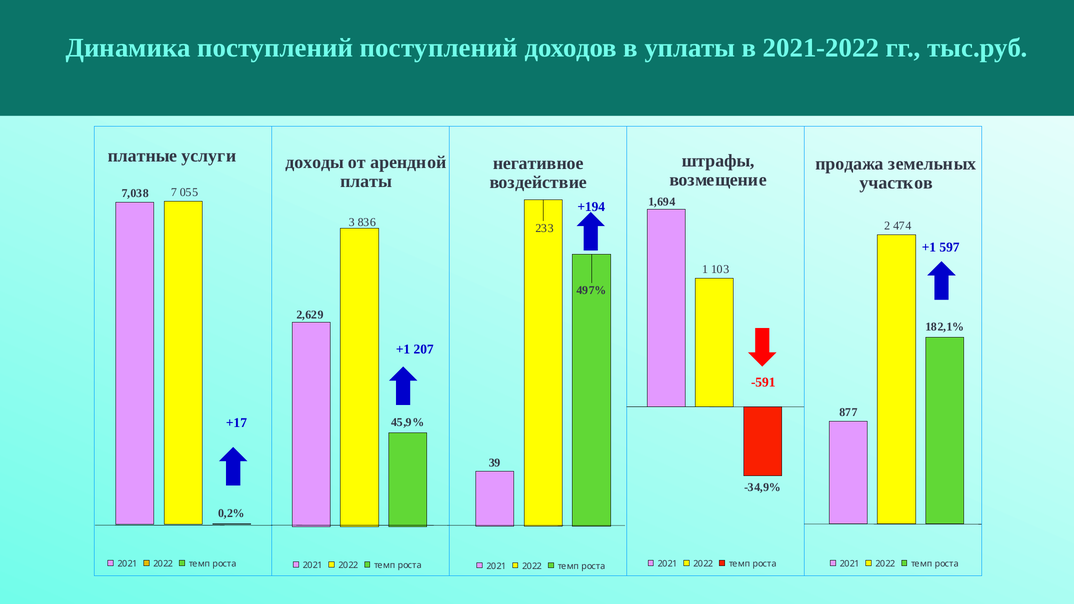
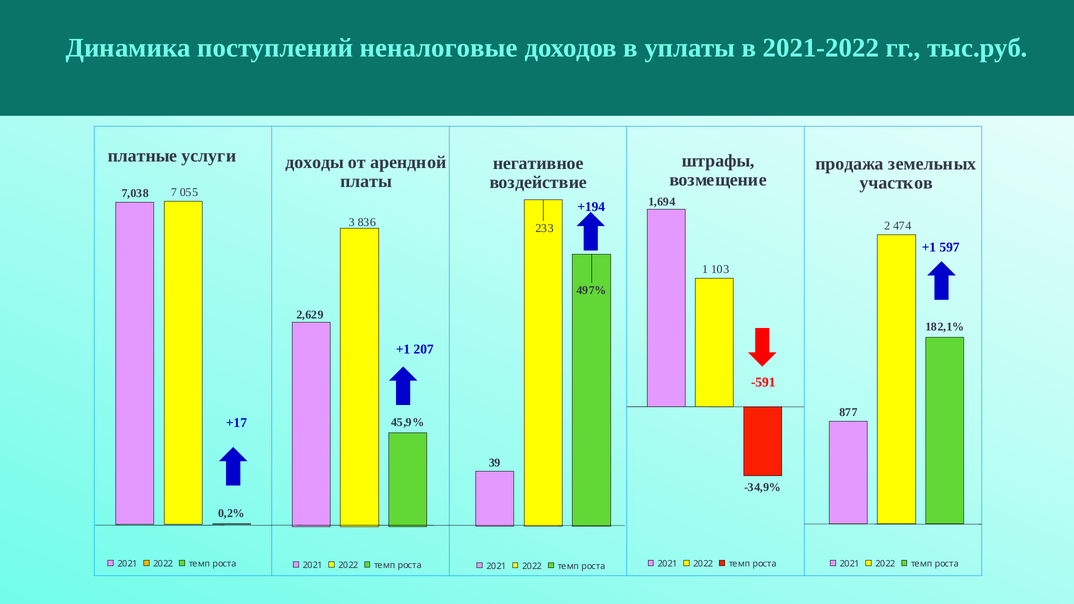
поступлений поступлений: поступлений -> неналоговые
